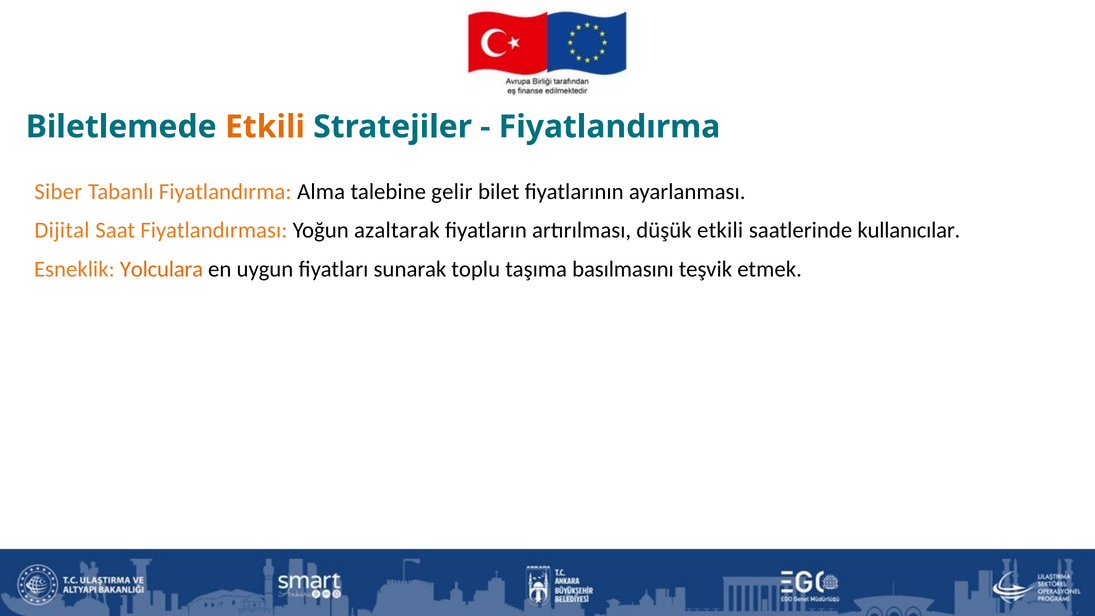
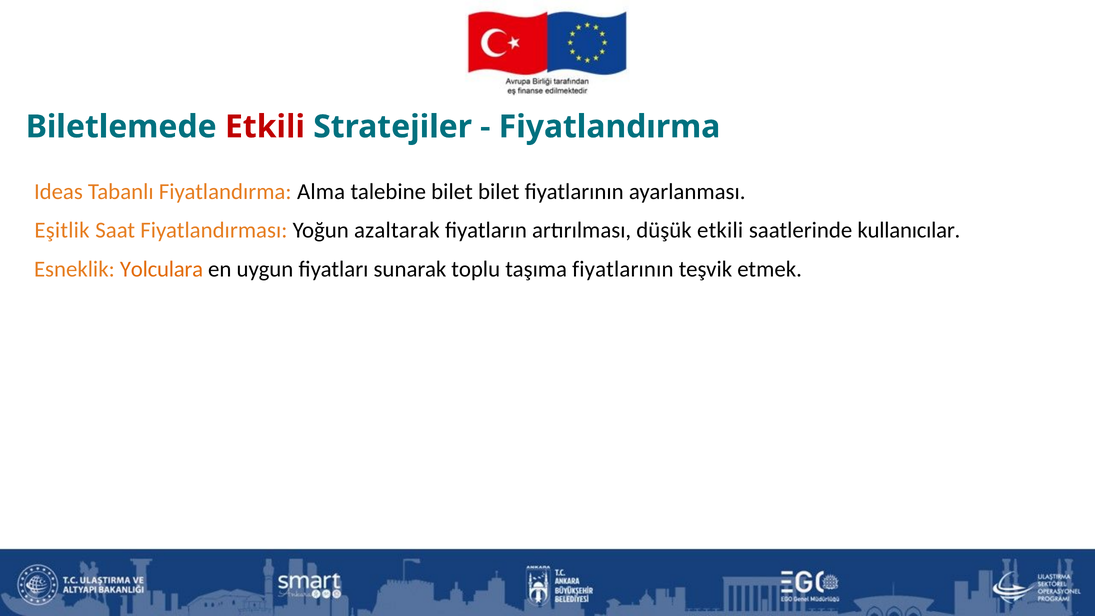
Etkili at (265, 127) colour: orange -> red
Siber: Siber -> Ideas
talebine gelir: gelir -> bilet
Dijital: Dijital -> Eşitlik
taşıma basılmasını: basılmasını -> fiyatlarının
